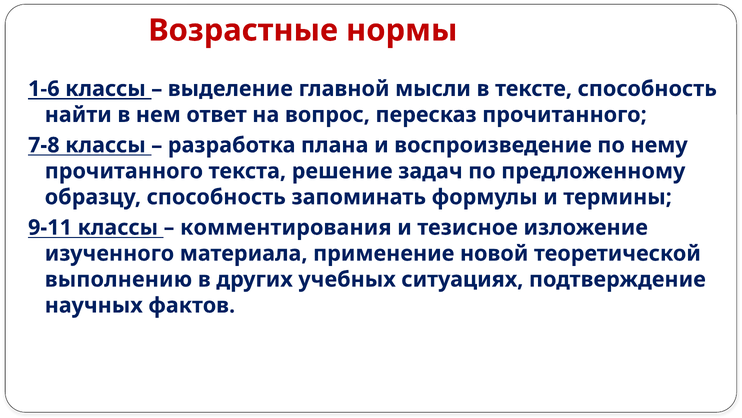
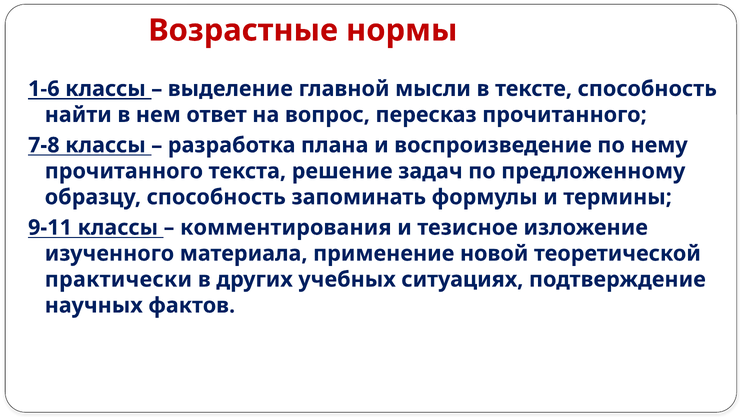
выполнению: выполнению -> практически
